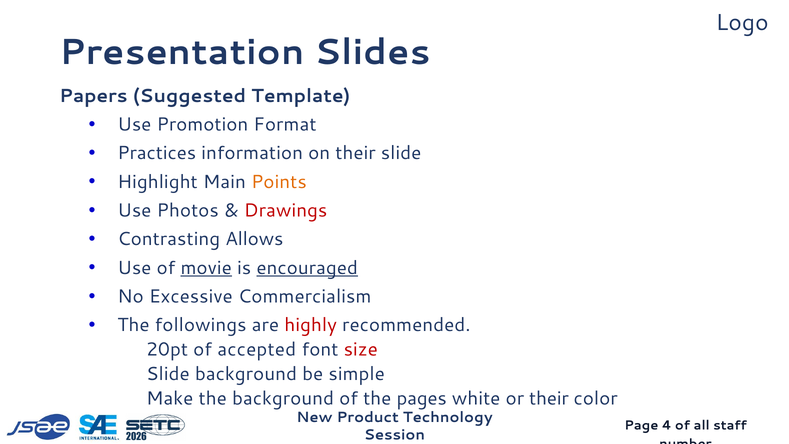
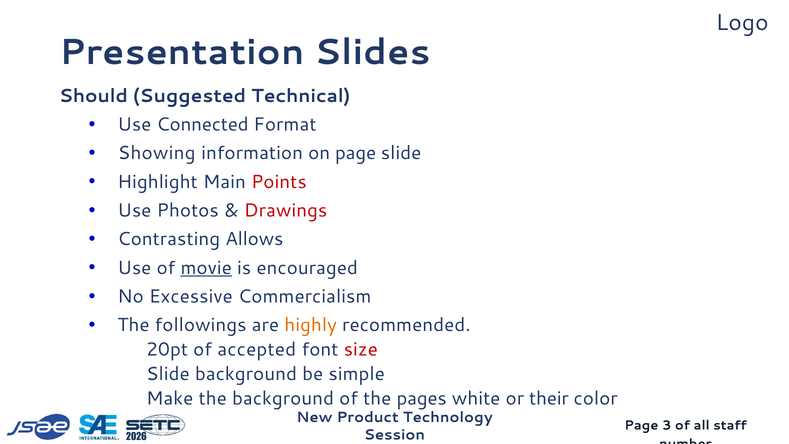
Papers: Papers -> Should
Template: Template -> Technical
Promotion: Promotion -> Connected
Practices: Practices -> Showing
on their: their -> page
Points colour: orange -> red
encouraged underline: present -> none
highly colour: red -> orange
4: 4 -> 3
